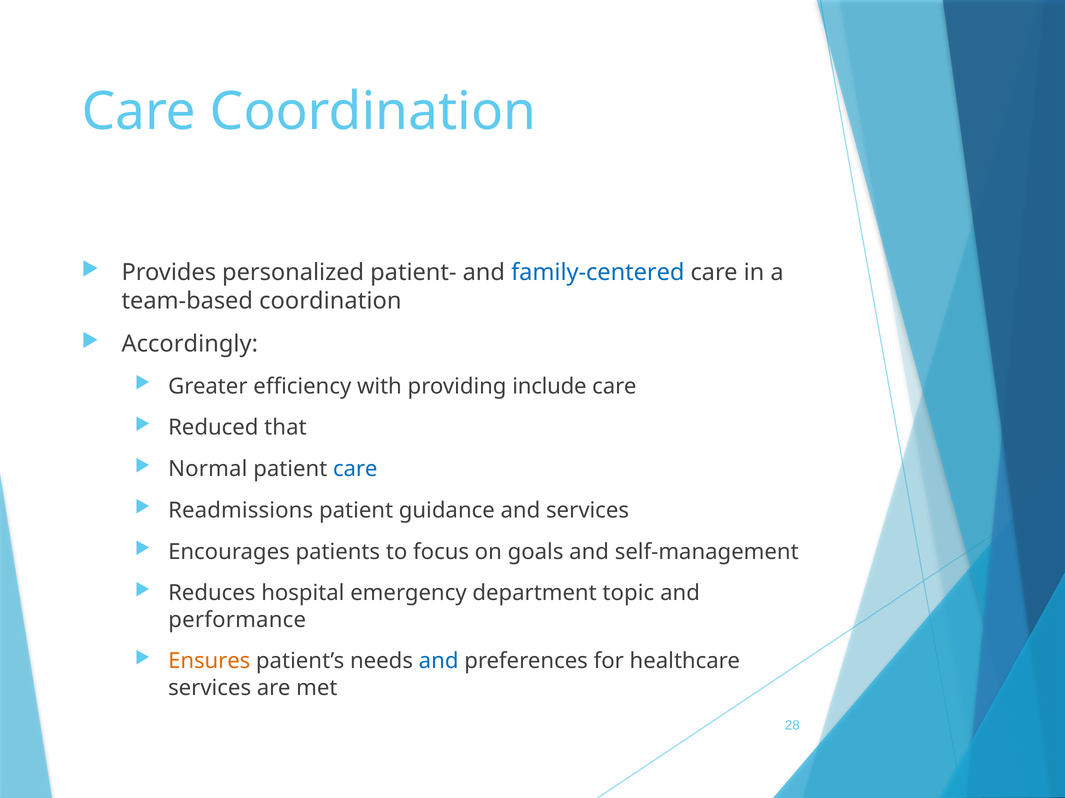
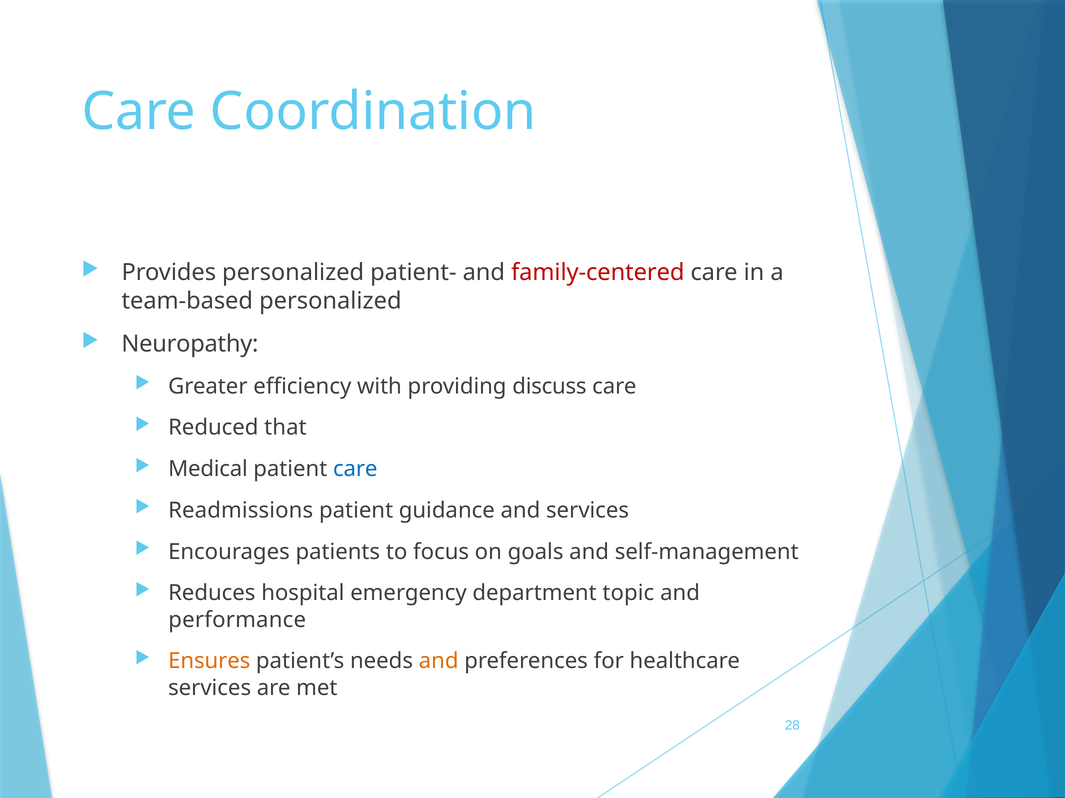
family-centered colour: blue -> red
team-based coordination: coordination -> personalized
Accordingly: Accordingly -> Neuropathy
include: include -> discuss
Normal: Normal -> Medical
and at (439, 662) colour: blue -> orange
